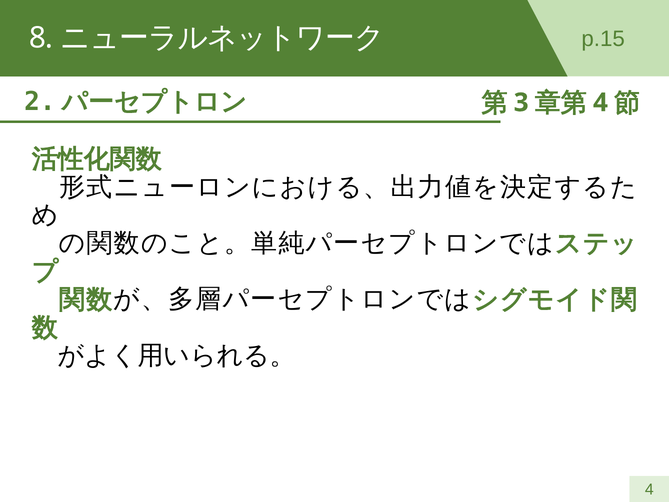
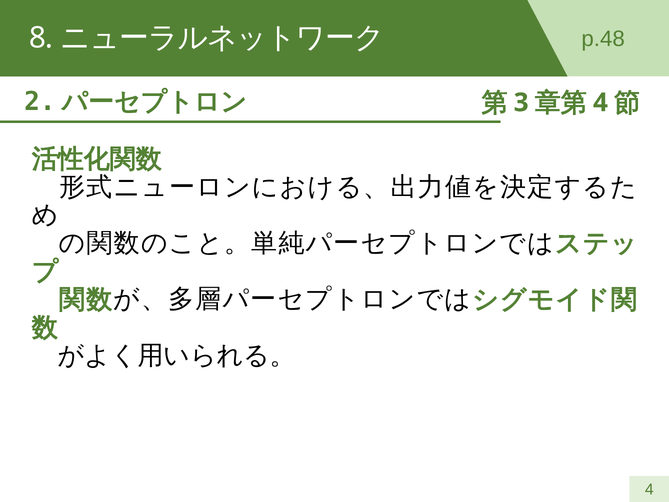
p.15: p.15 -> p.48
